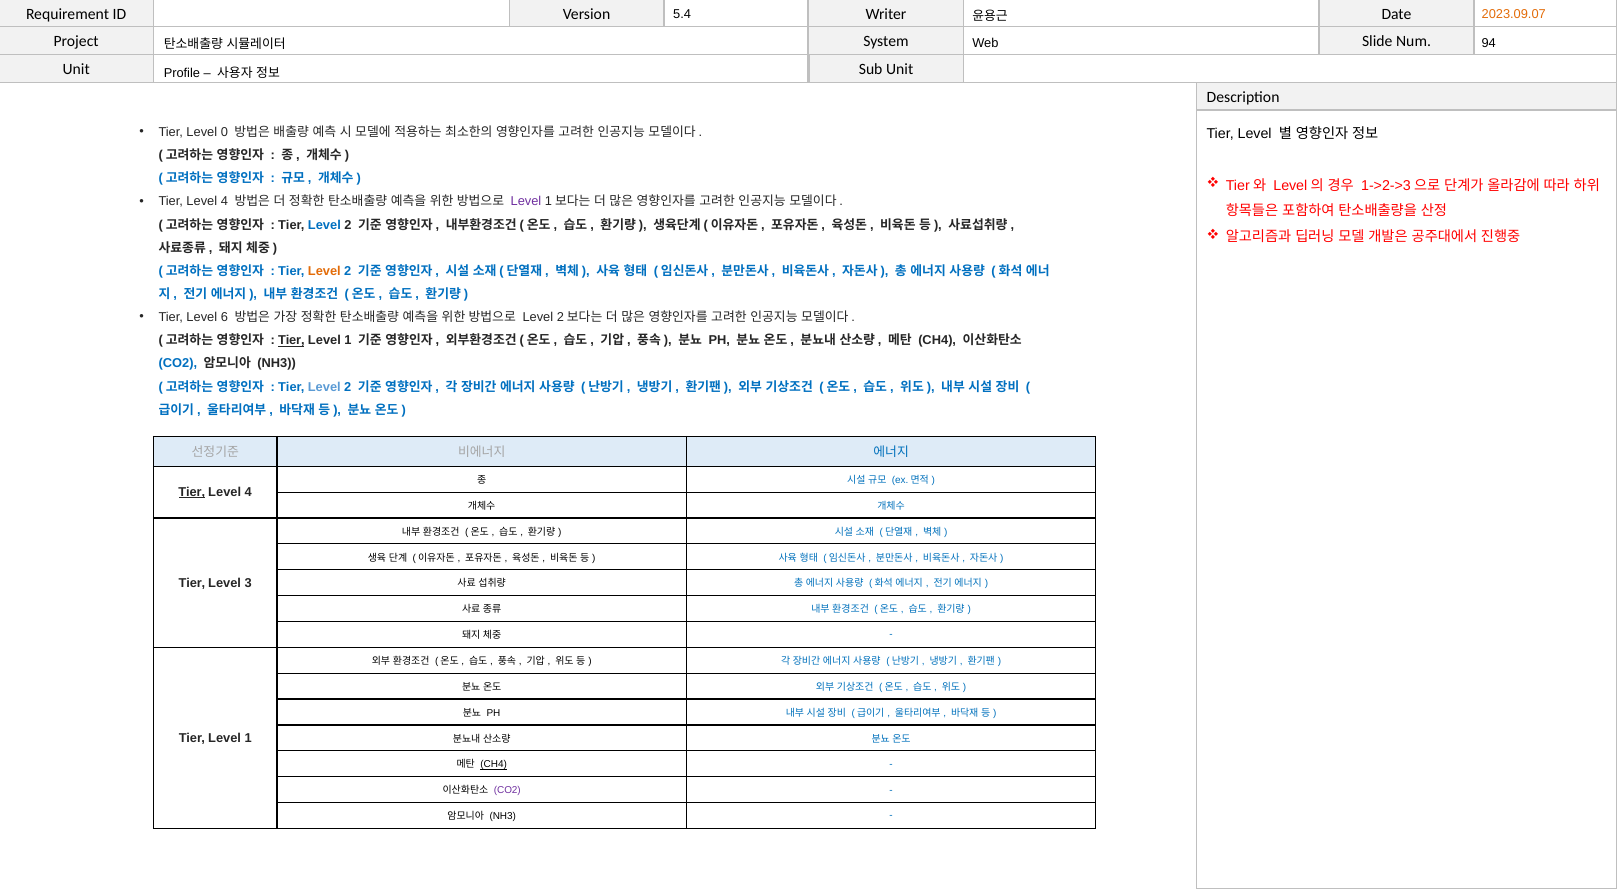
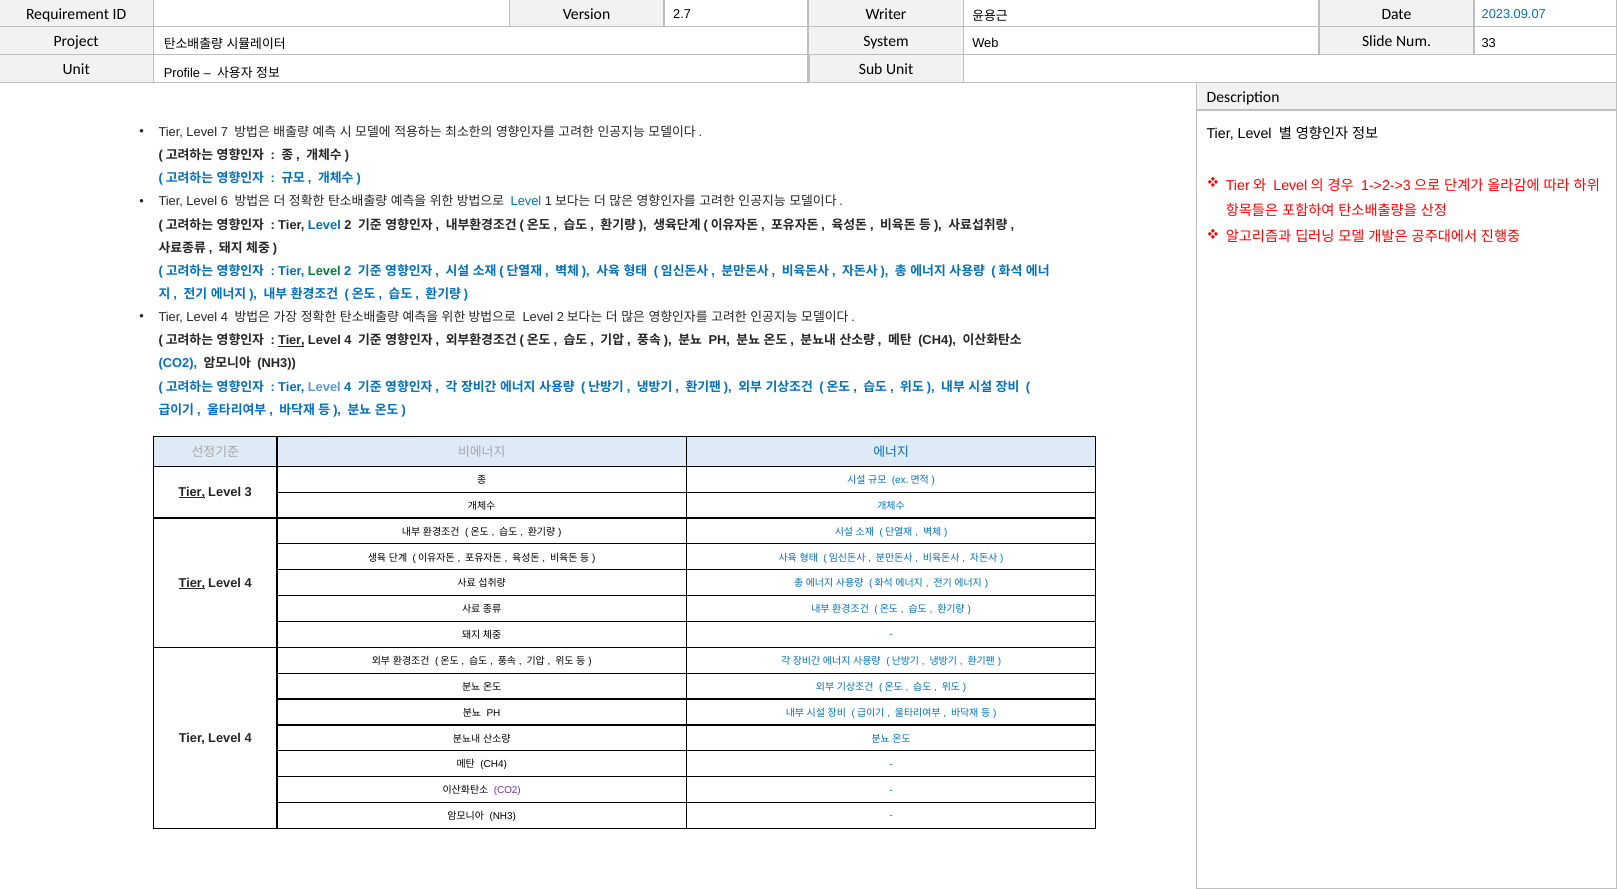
5.4: 5.4 -> 2.7
2023.09.07 colour: orange -> blue
94: 94 -> 33
0: 0 -> 7
4 at (224, 202): 4 -> 6
Level at (526, 202) colour: purple -> blue
Level at (324, 271) colour: orange -> green
6 at (224, 318): 6 -> 4
1 at (348, 341): 1 -> 4
2 at (348, 387): 2 -> 4
4 at (248, 493): 4 -> 3
Tier at (192, 583) underline: none -> present
3 at (248, 583): 3 -> 4
1 at (248, 738): 1 -> 4
CH4 at (494, 765) underline: present -> none
